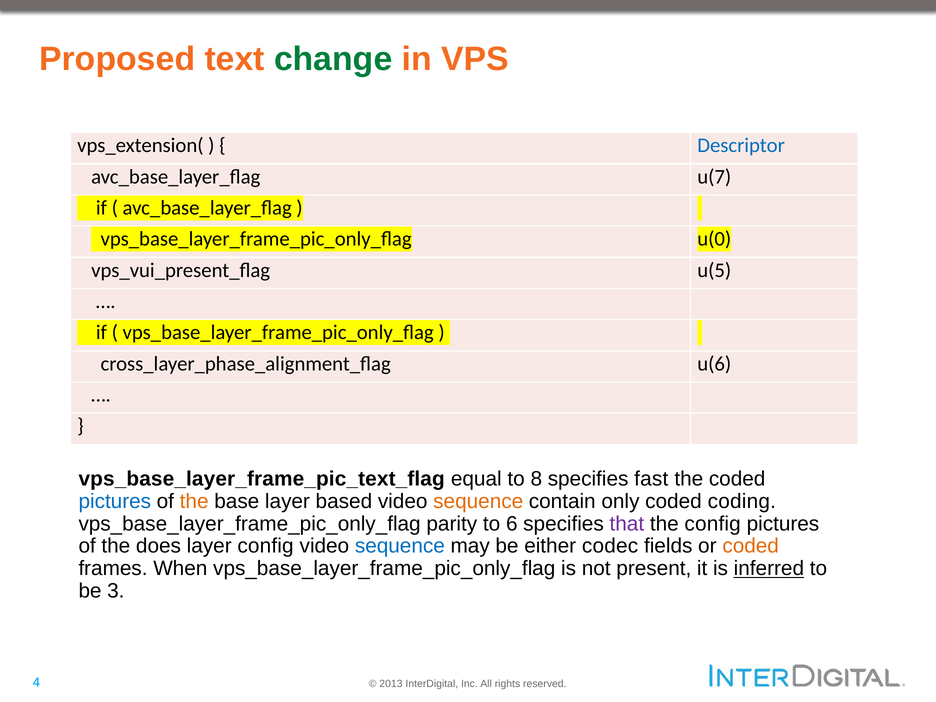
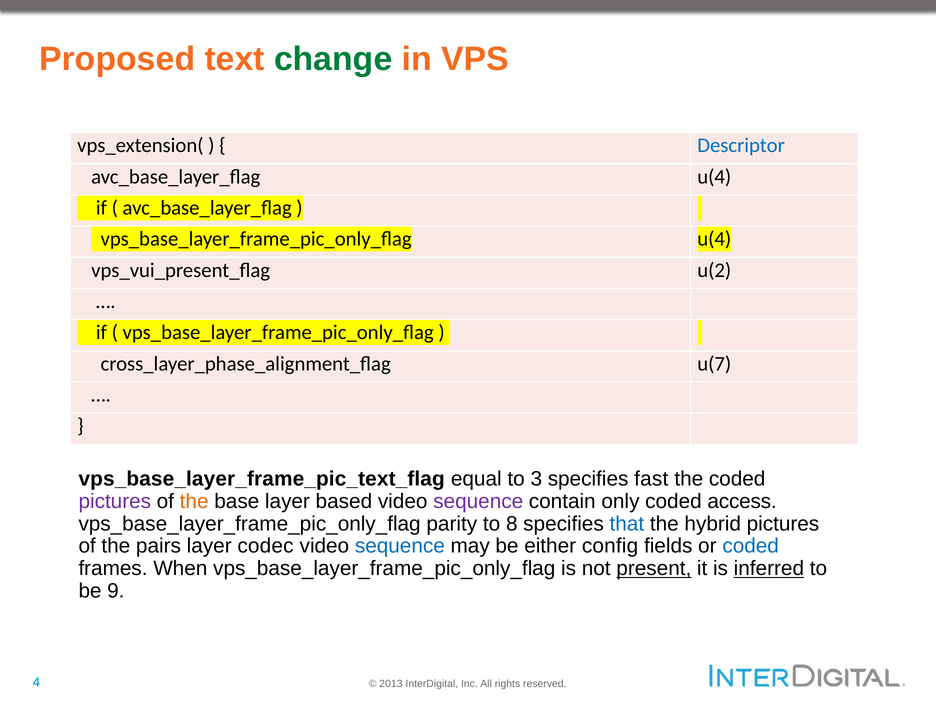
u(7 at (714, 177): u(7 -> u(4
vps_base_layer_frame_pic_only_flag u(0: u(0 -> u(4
u(5: u(5 -> u(2
u(6: u(6 -> u(7
8: 8 -> 3
pictures at (115, 501) colour: blue -> purple
sequence at (478, 501) colour: orange -> purple
coding: coding -> access
6: 6 -> 8
that colour: purple -> blue
the config: config -> hybrid
does: does -> pairs
layer config: config -> codec
codec: codec -> config
coded at (751, 546) colour: orange -> blue
present underline: none -> present
3: 3 -> 9
